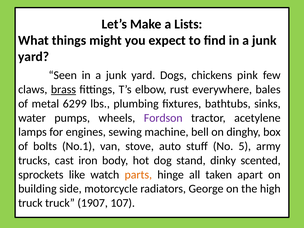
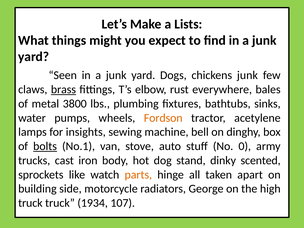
chickens pink: pink -> junk
6299: 6299 -> 3800
Fordson colour: purple -> orange
engines: engines -> insights
bolts underline: none -> present
5: 5 -> 0
1907: 1907 -> 1934
